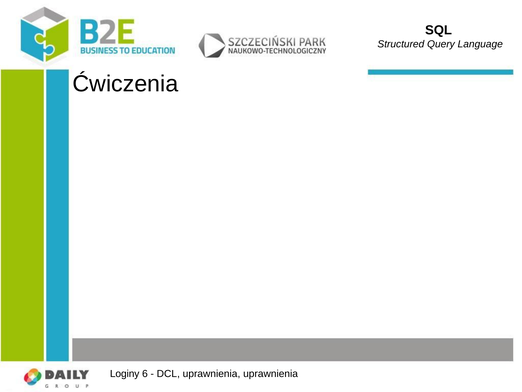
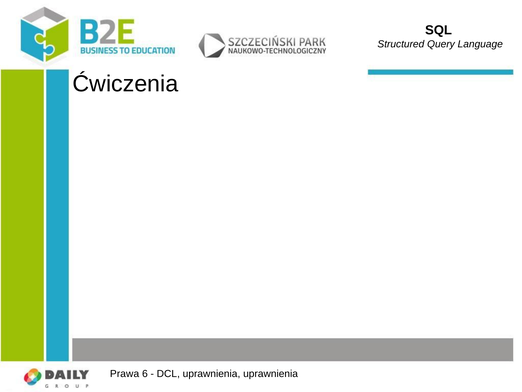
Loginy: Loginy -> Prawa
